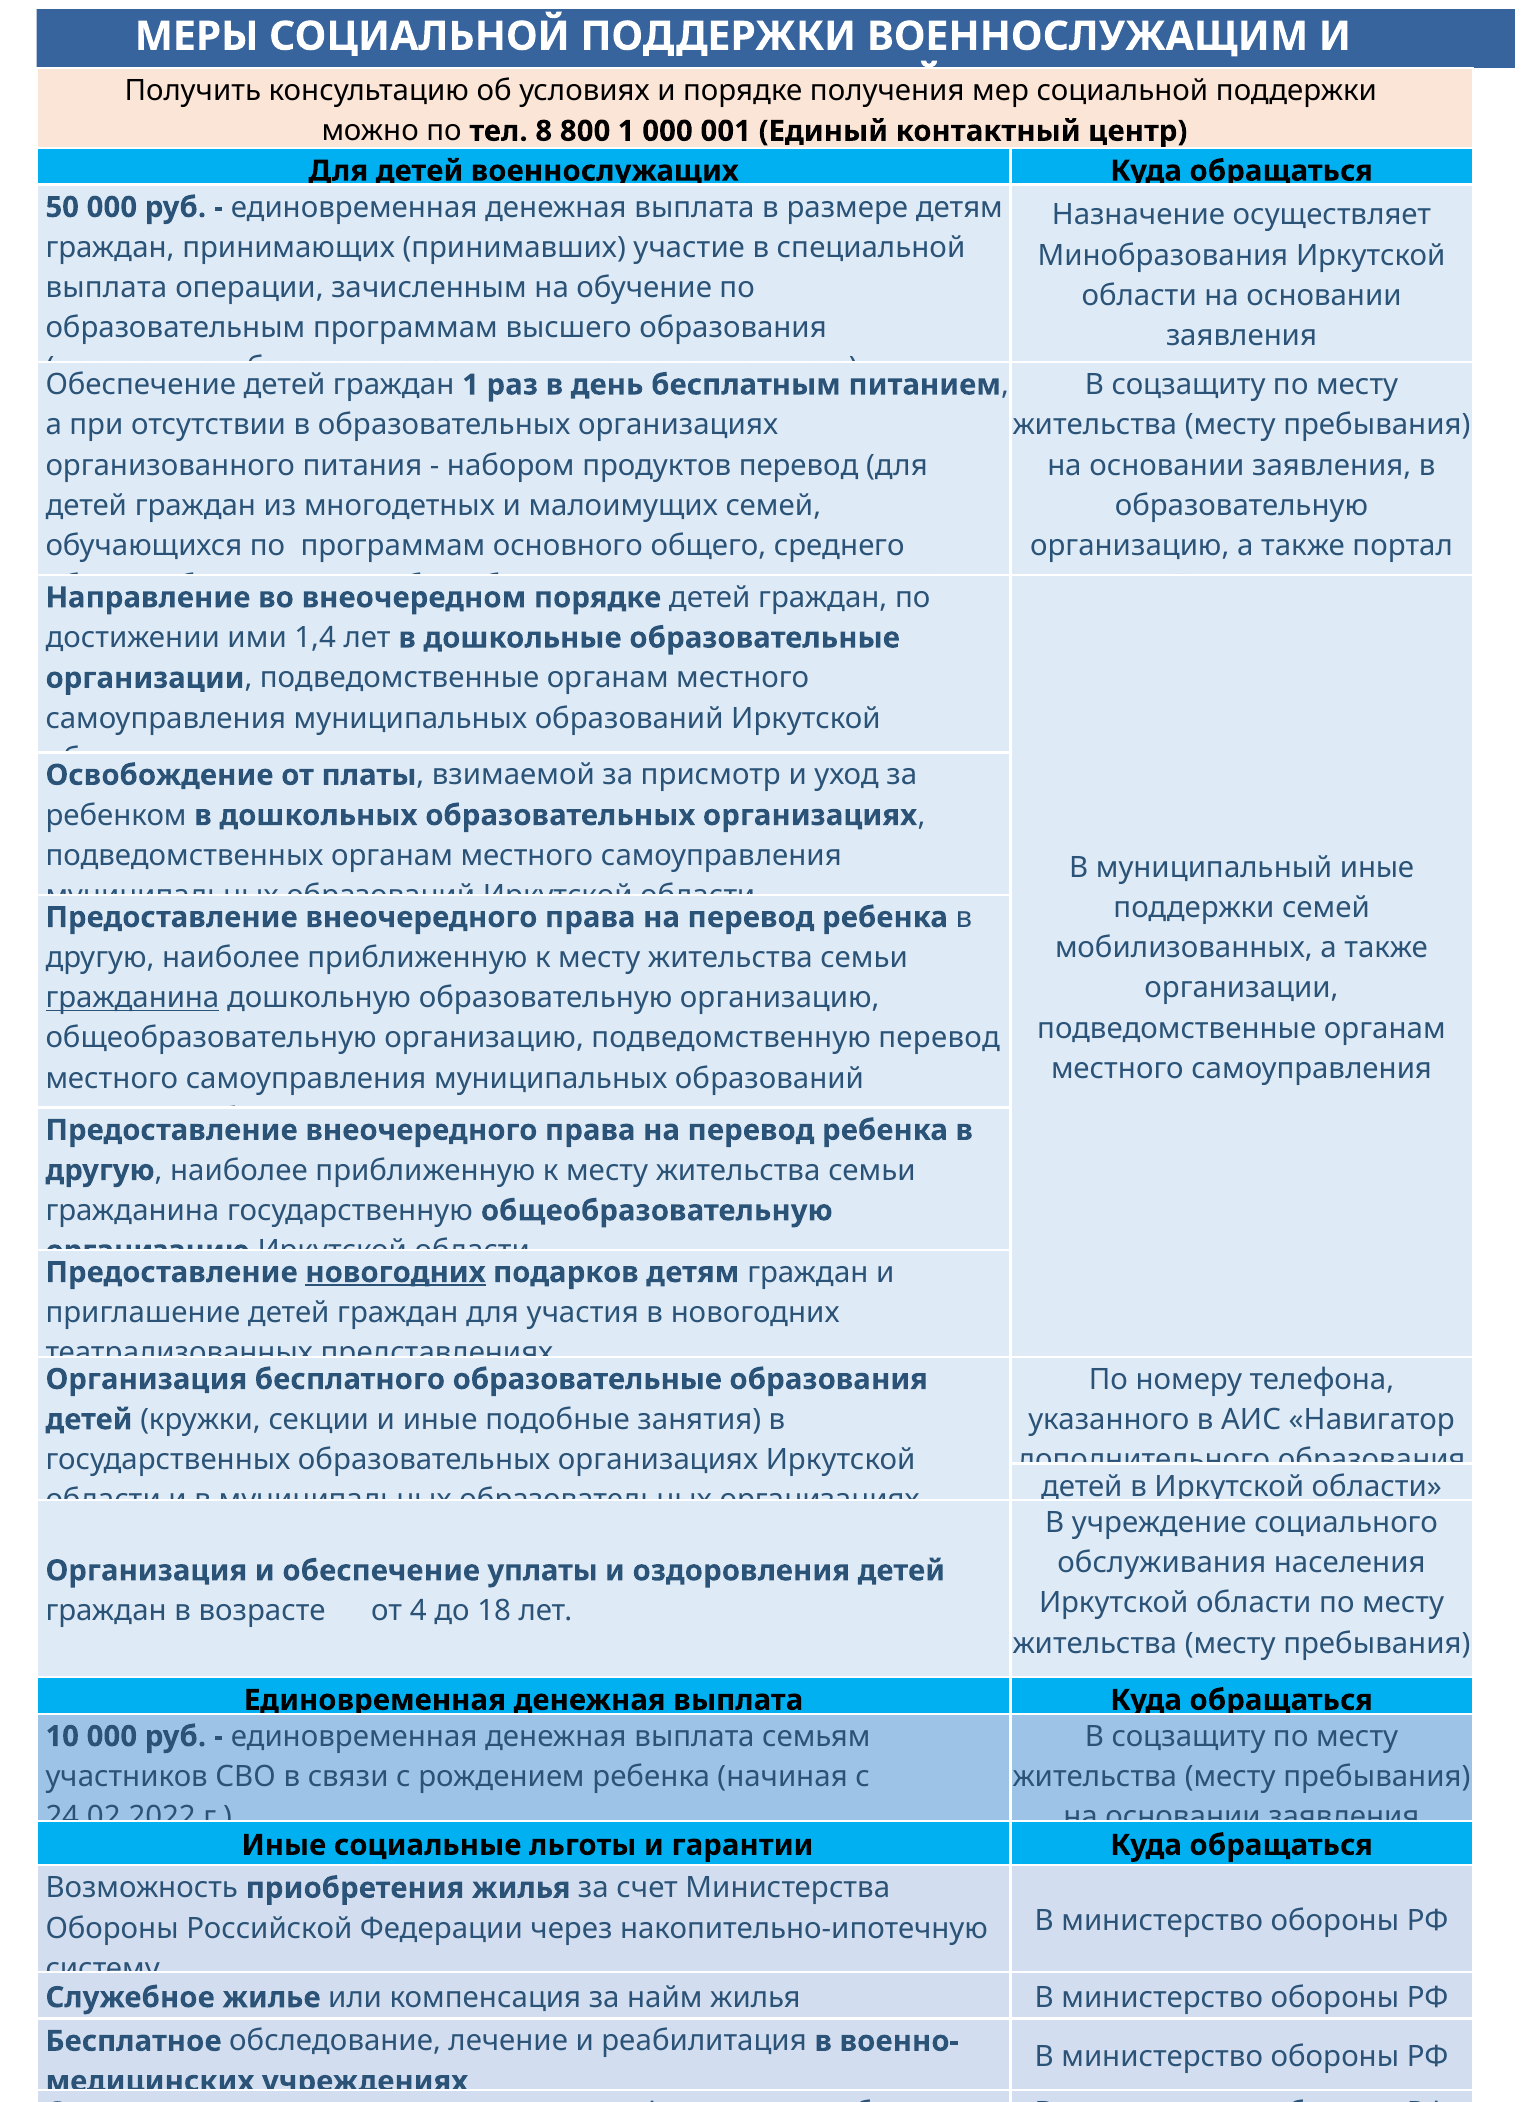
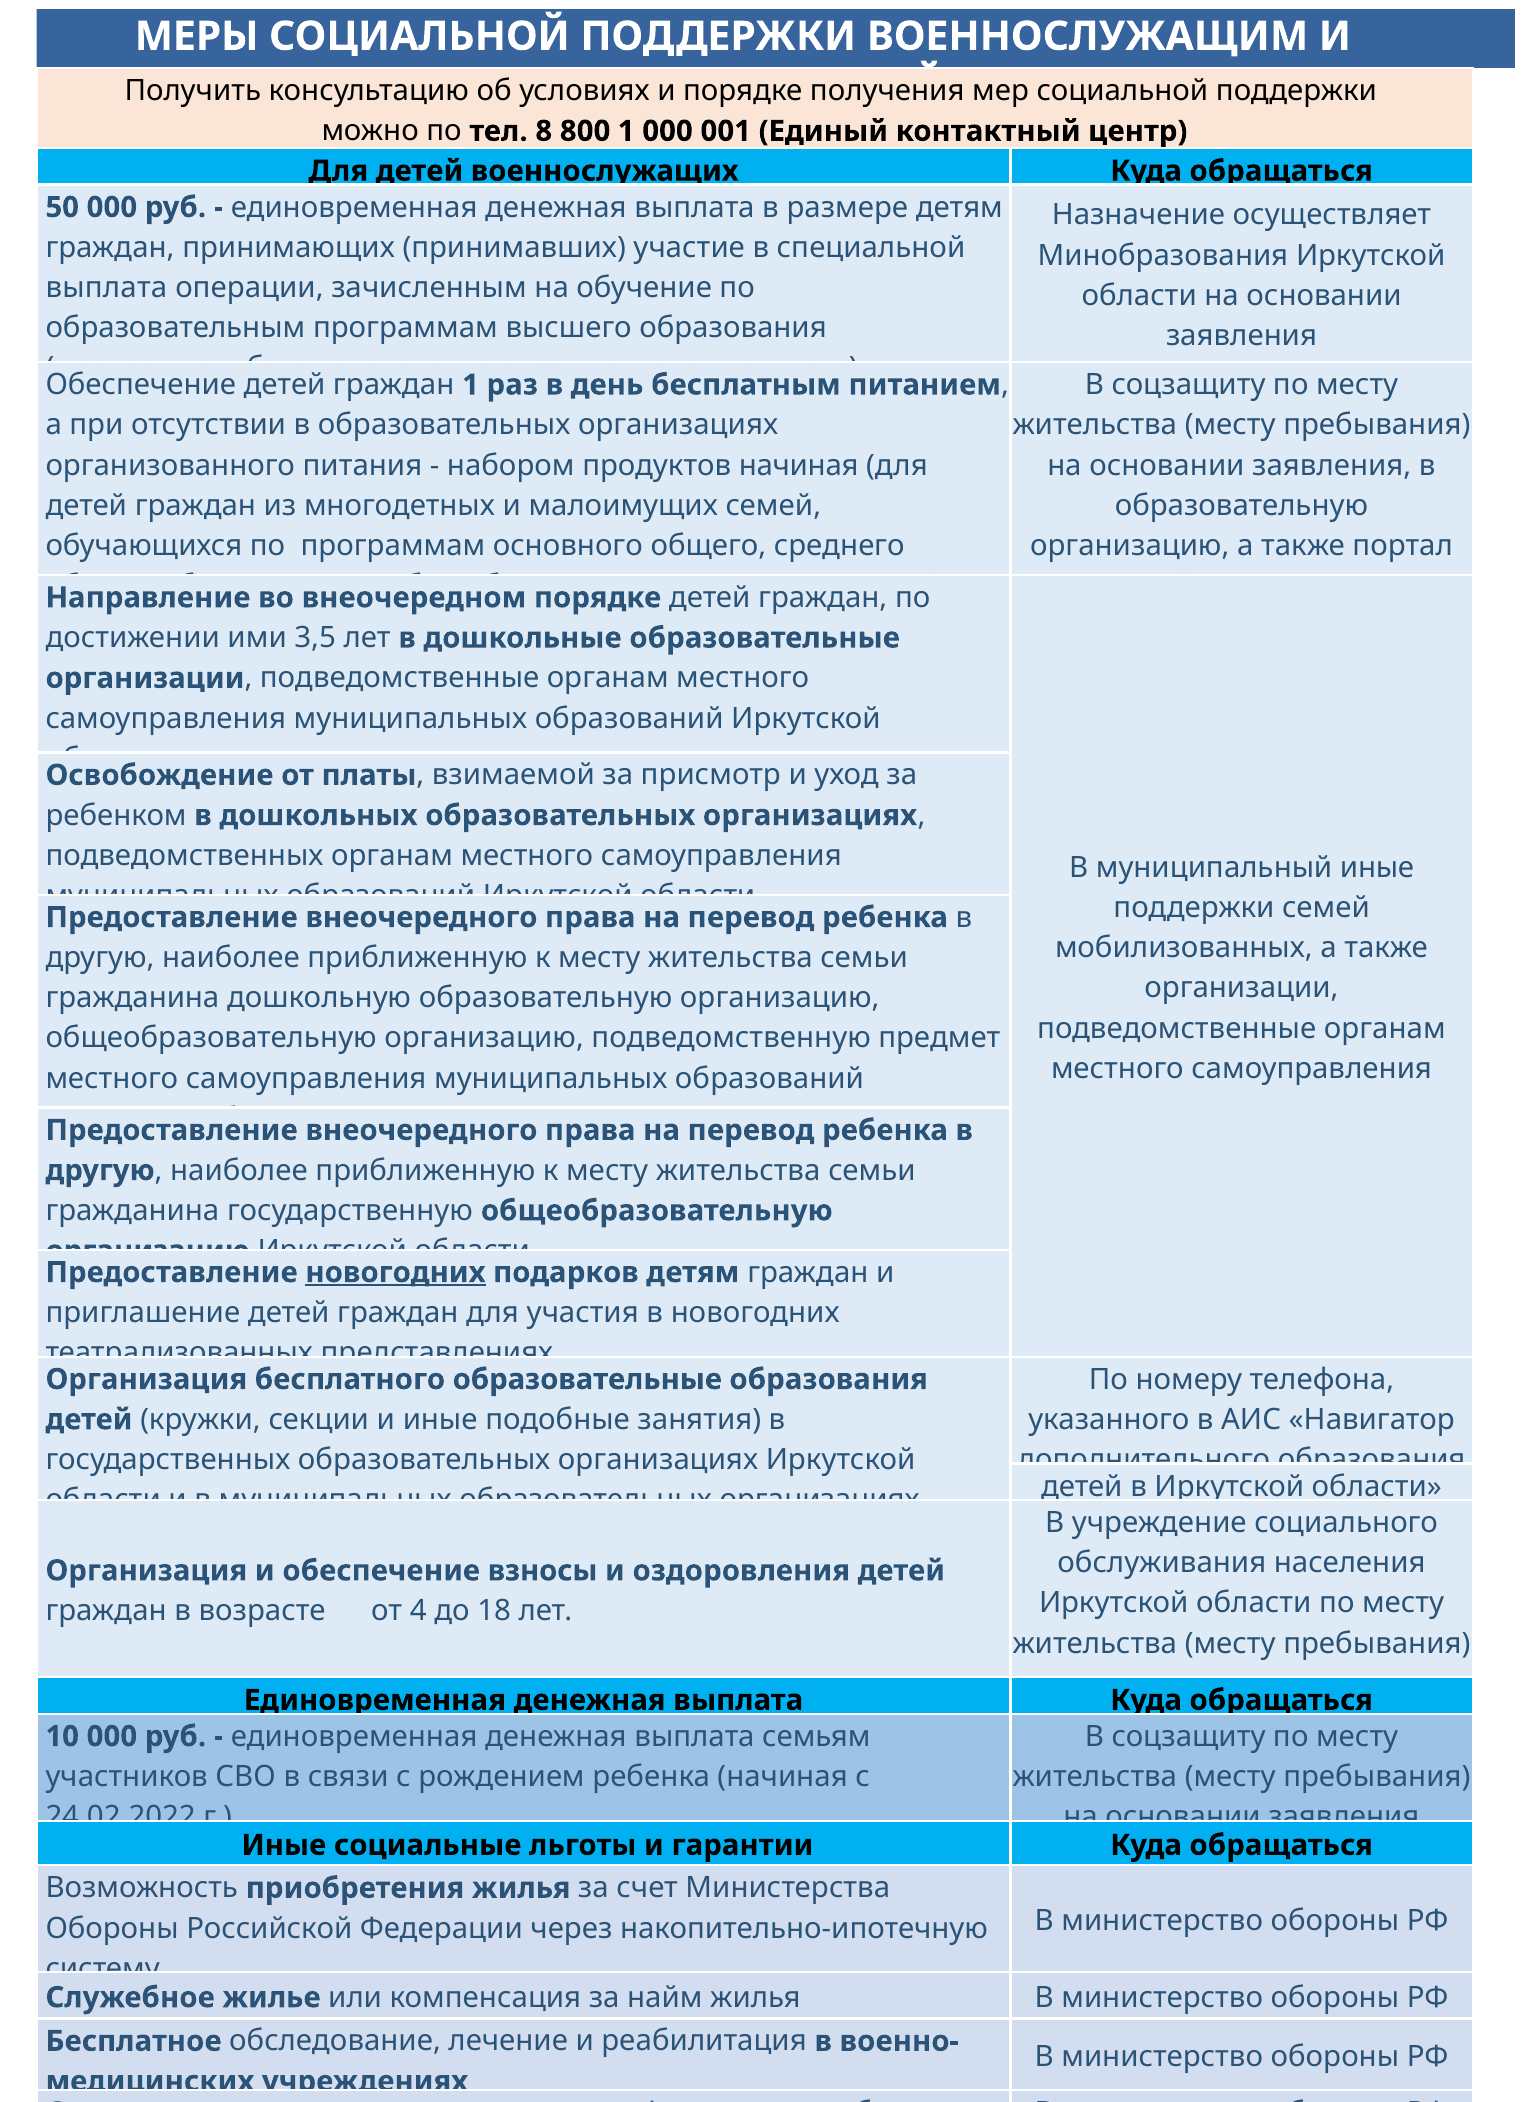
продуктов перевод: перевод -> начиная
1,4: 1,4 -> 3,5
гражданина at (132, 998) underline: present -> none
подведомственную перевод: перевод -> предмет
уплаты: уплаты -> взносы
